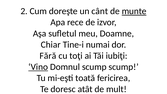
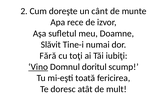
munte underline: present -> none
Chiar: Chiar -> Slăvit
Domnul scump: scump -> doritul
